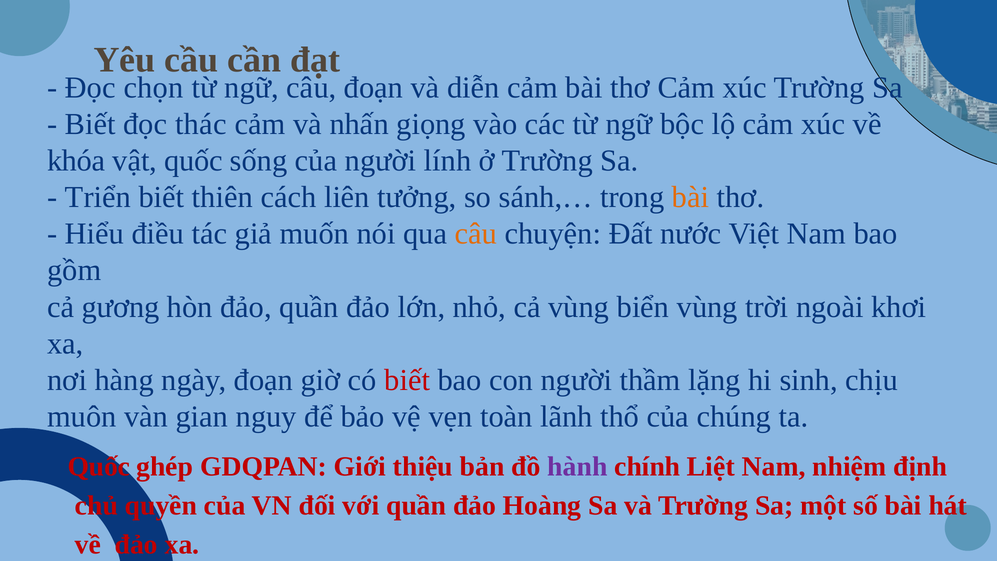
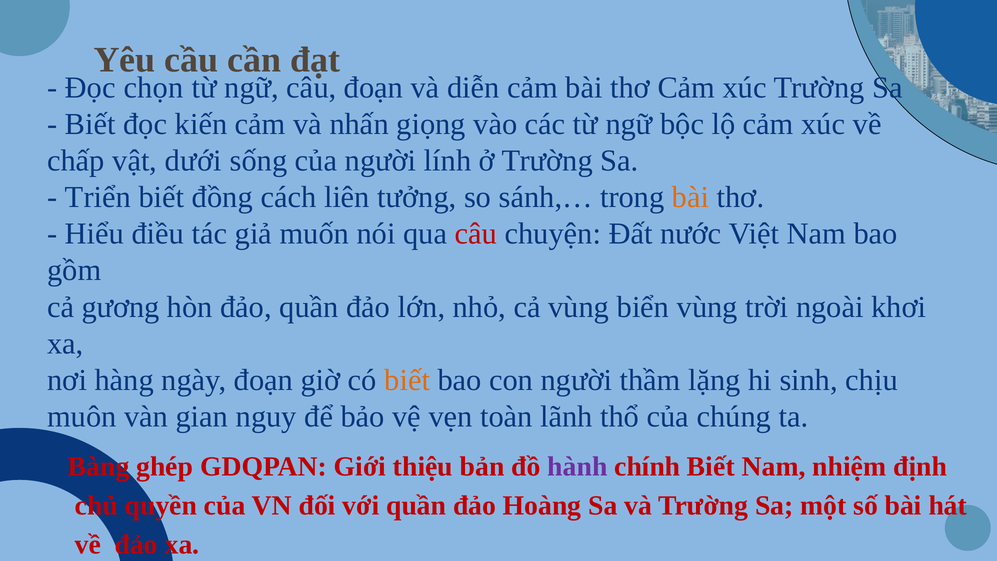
thác: thác -> kiến
khóa: khóa -> chấp
vật quốc: quốc -> dưới
thiên: thiên -> đồng
câu at (476, 234) colour: orange -> red
biết at (407, 380) colour: red -> orange
Quốc at (99, 466): Quốc -> Bàng
chính Liệt: Liệt -> Biết
